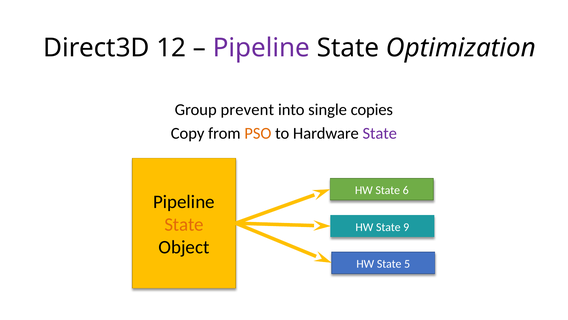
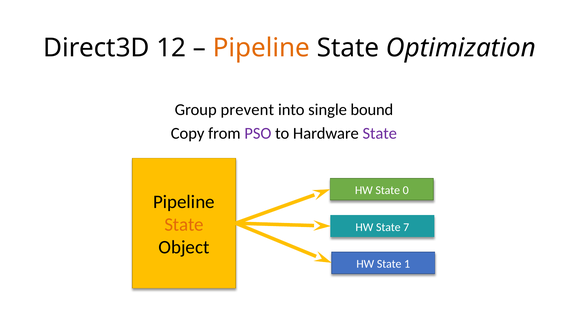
Pipeline at (261, 48) colour: purple -> orange
copies: copies -> bound
PSO colour: orange -> purple
6: 6 -> 0
9: 9 -> 7
5: 5 -> 1
